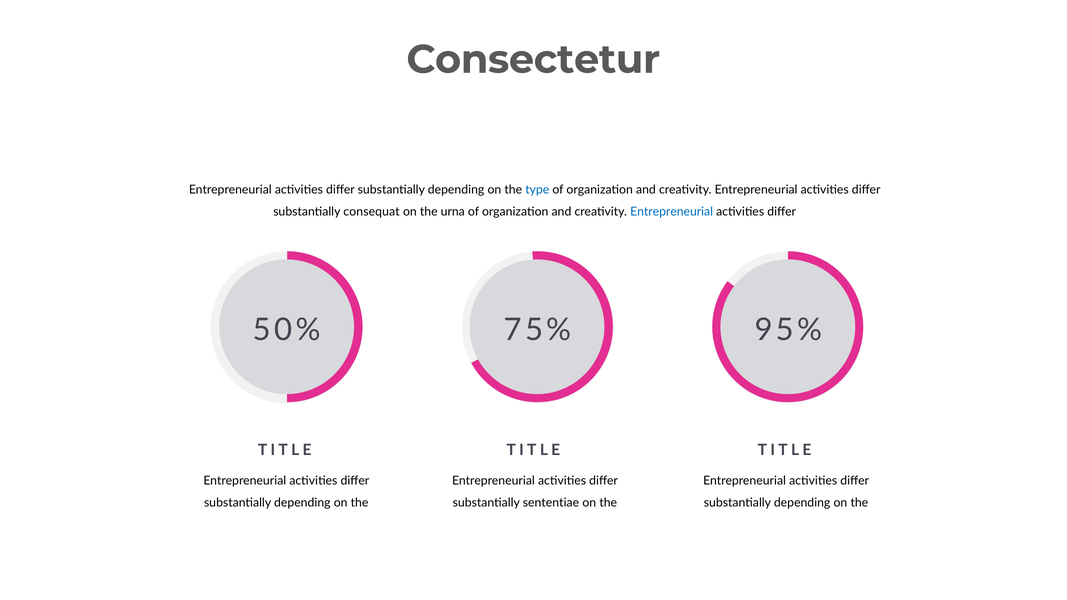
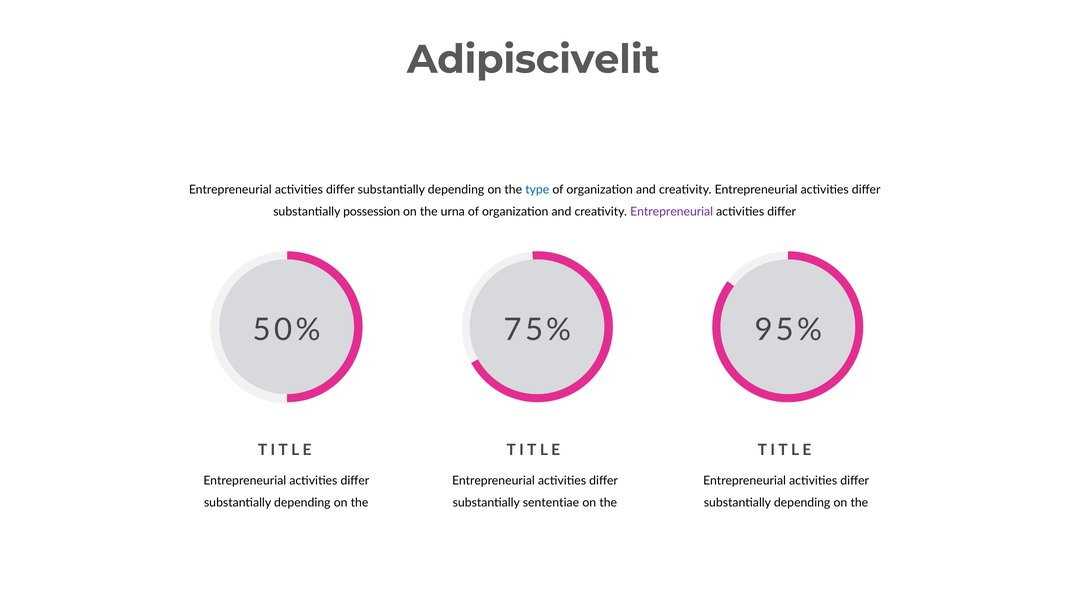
Consectetur: Consectetur -> Adipiscivelit
consequat: consequat -> possession
Entrepreneurial at (672, 212) colour: blue -> purple
